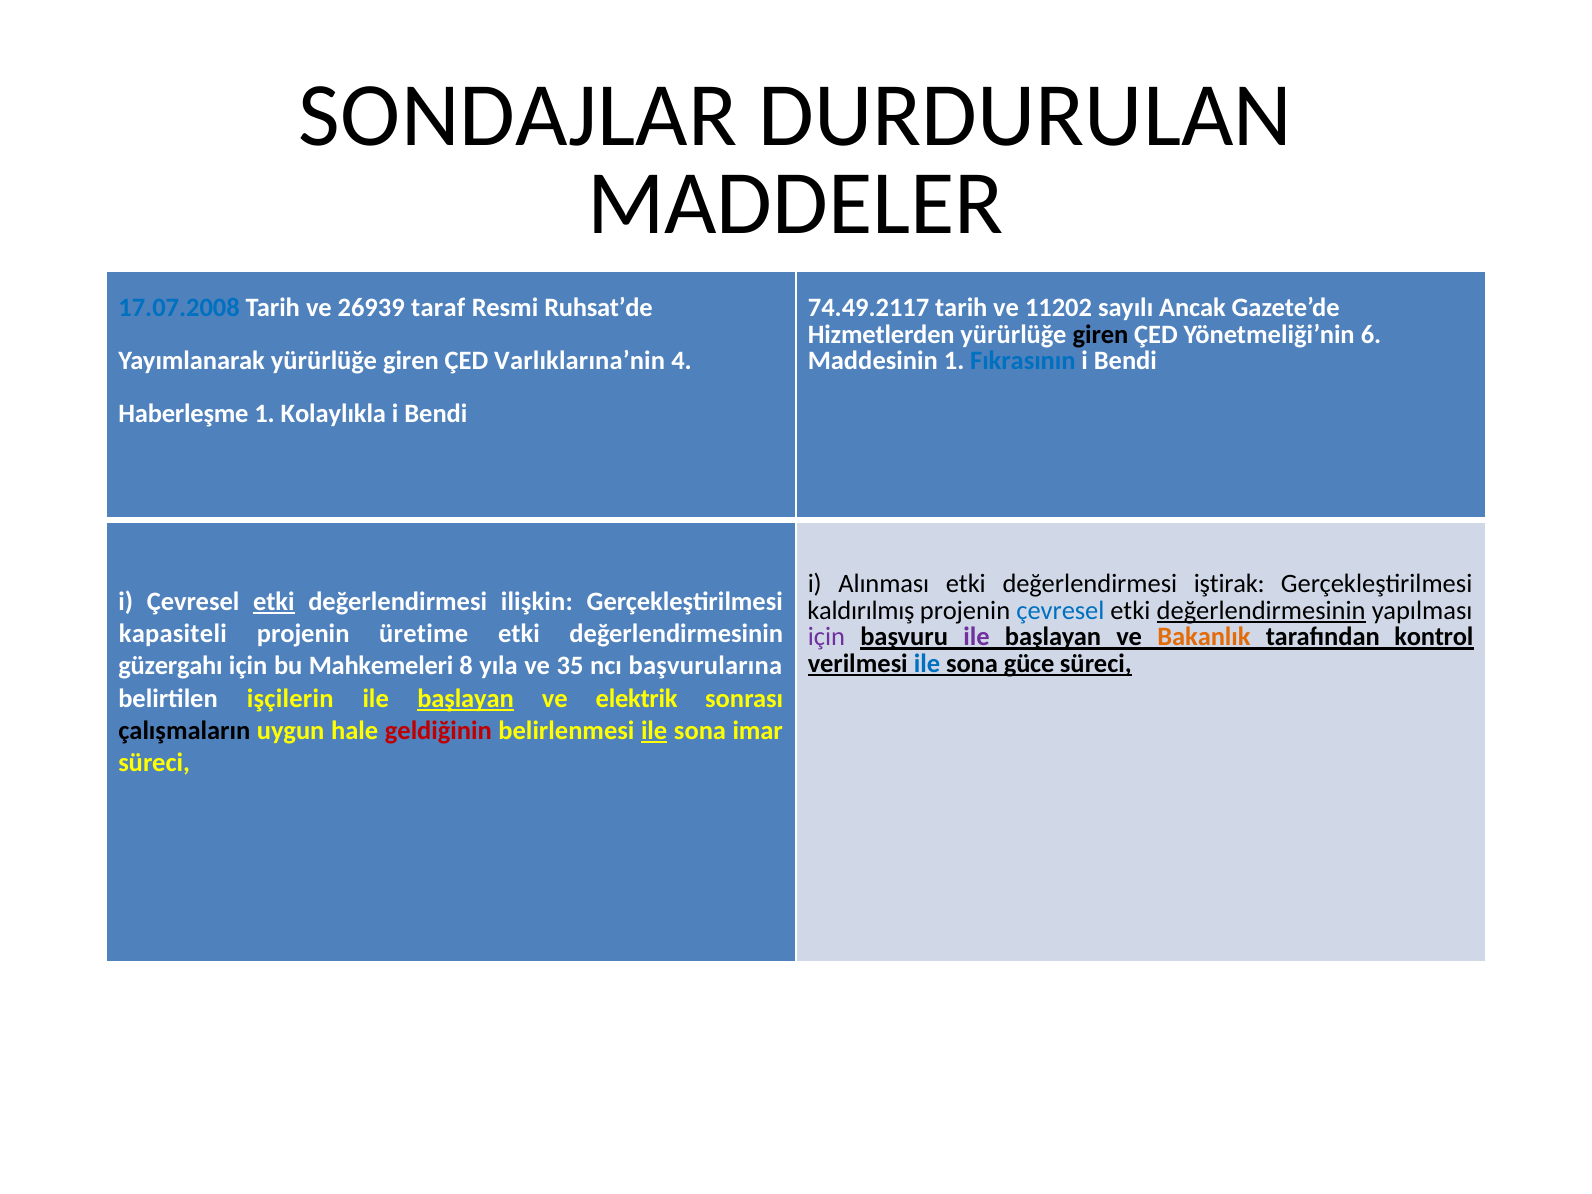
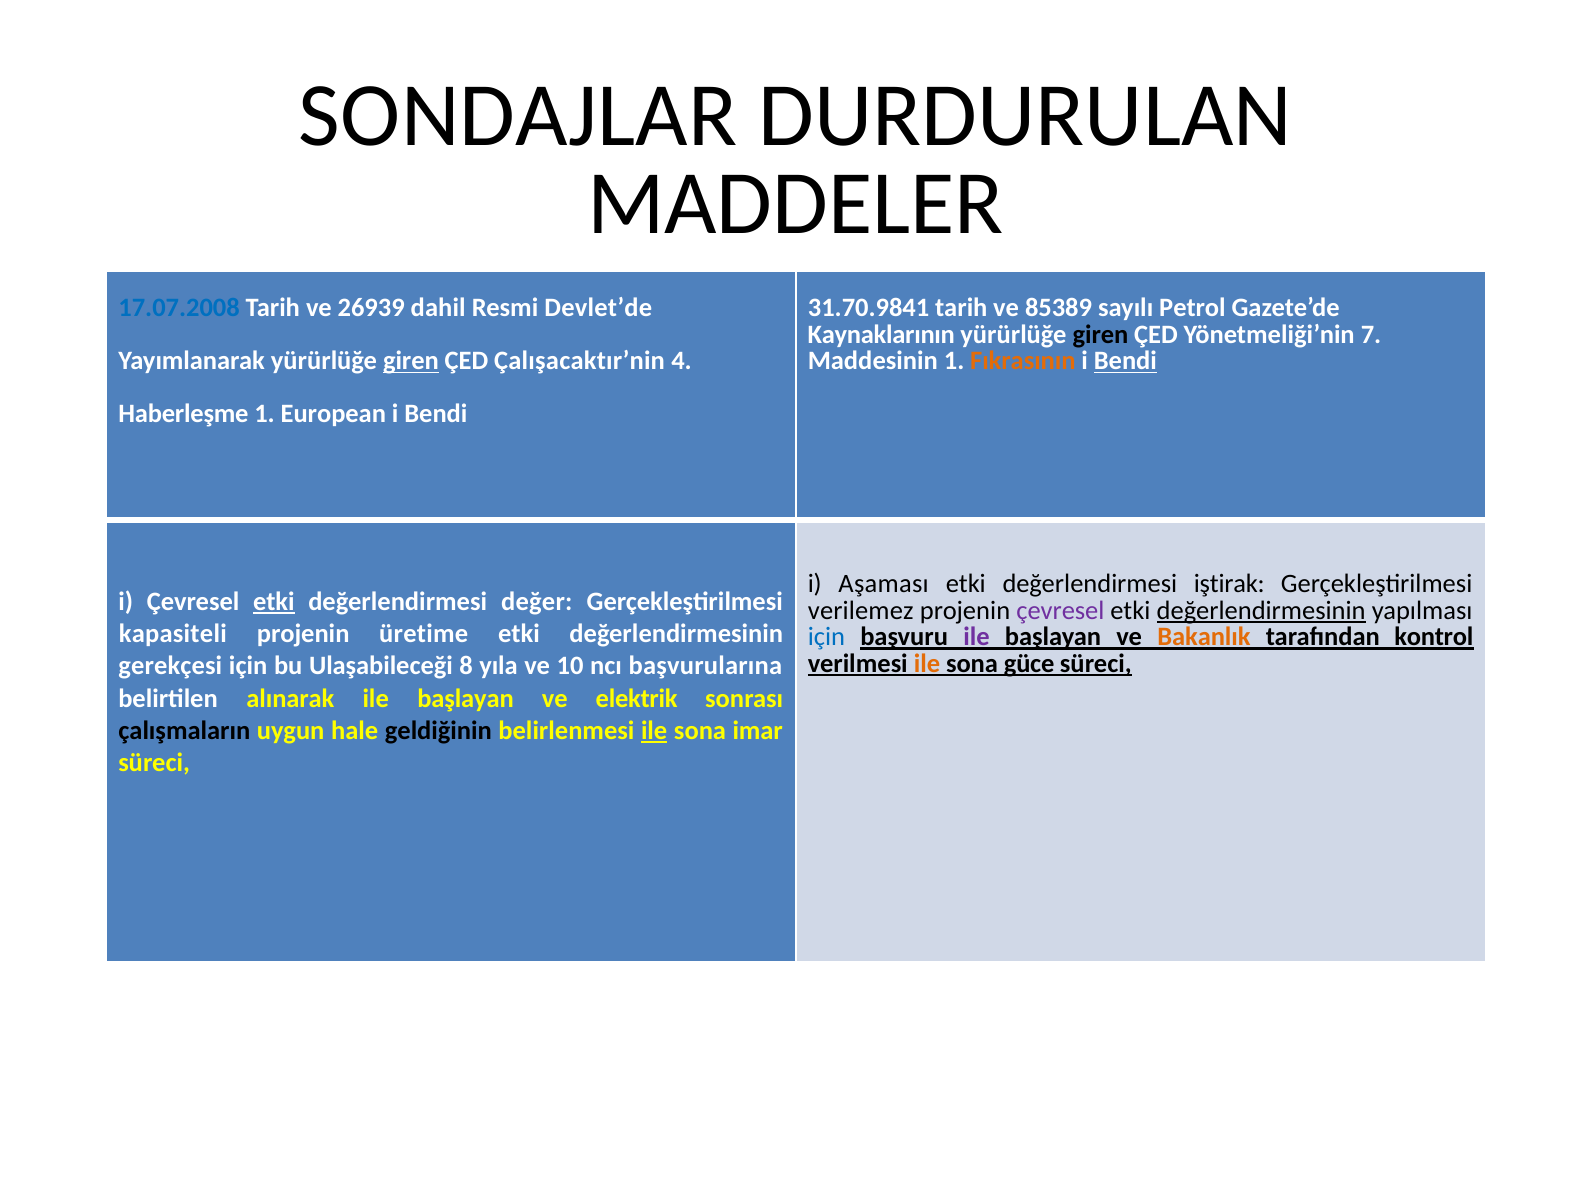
taraf: taraf -> dahil
Ruhsat’de: Ruhsat’de -> Devlet’de
74.49.2117: 74.49.2117 -> 31.70.9841
11202: 11202 -> 85389
Ancak: Ancak -> Petrol
Hizmetlerden: Hizmetlerden -> Kaynaklarının
6: 6 -> 7
giren at (411, 361) underline: none -> present
Varlıklarına’nin: Varlıklarına’nin -> Çalışacaktır’nin
Fıkrasının colour: blue -> orange
Bendi at (1125, 361) underline: none -> present
Kolaylıkla: Kolaylıkla -> European
Alınması: Alınması -> Aşaması
ilişkin: ilişkin -> değer
kaldırılmış: kaldırılmış -> verilemez
çevresel at (1060, 610) colour: blue -> purple
için at (827, 637) colour: purple -> blue
ile at (927, 663) colour: blue -> orange
güzergahı: güzergahı -> gerekçesi
Mahkemeleri: Mahkemeleri -> Ulaşabileceği
35: 35 -> 10
işçilerin: işçilerin -> alınarak
başlayan at (466, 698) underline: present -> none
geldiğinin colour: red -> black
